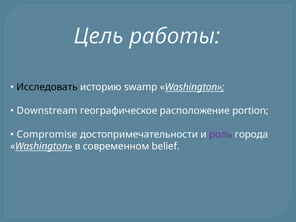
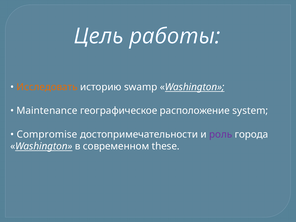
Исследовать colour: black -> orange
Downstream: Downstream -> Maintenance
portion: portion -> system
belief: belief -> these
